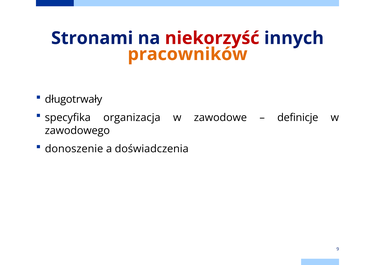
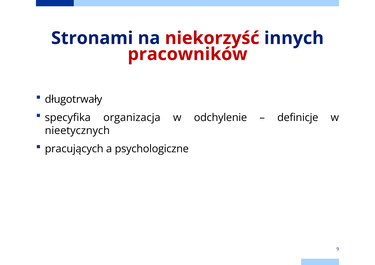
pracowników colour: orange -> red
zawodowe: zawodowe -> odchylenie
zawodowego: zawodowego -> nieetycznych
donoszenie: donoszenie -> pracujących
doświadczenia: doświadczenia -> psychologiczne
